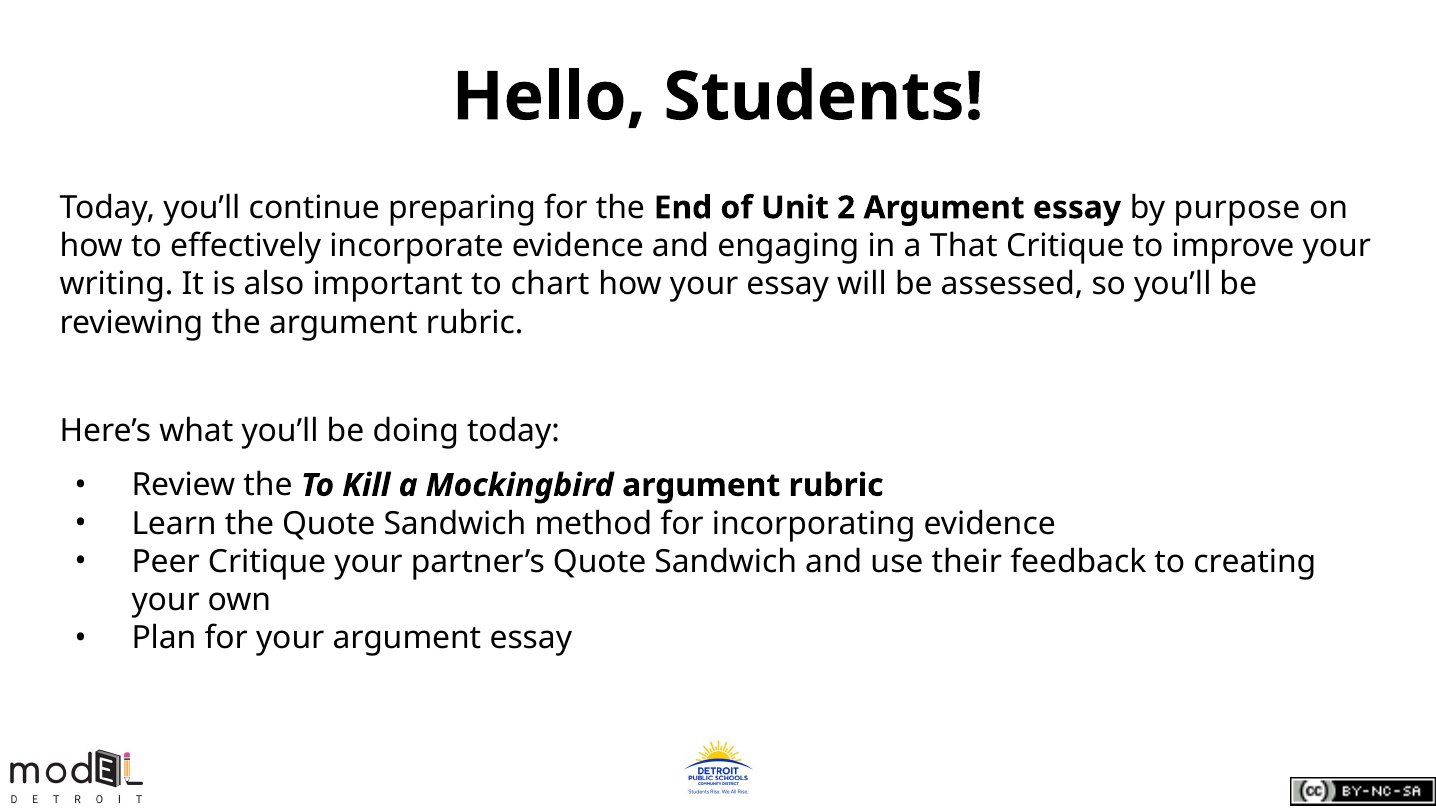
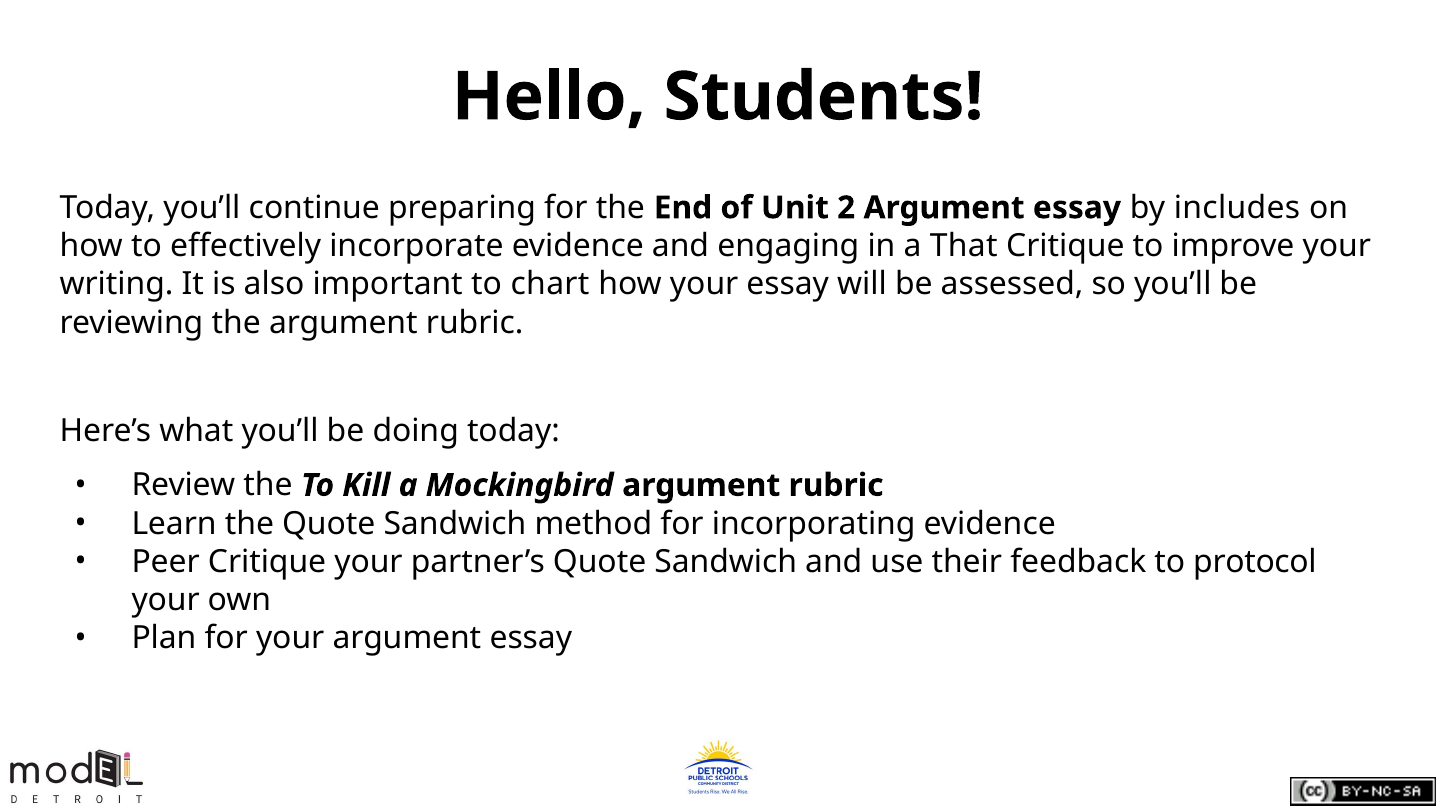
purpose: purpose -> includes
creating: creating -> protocol
